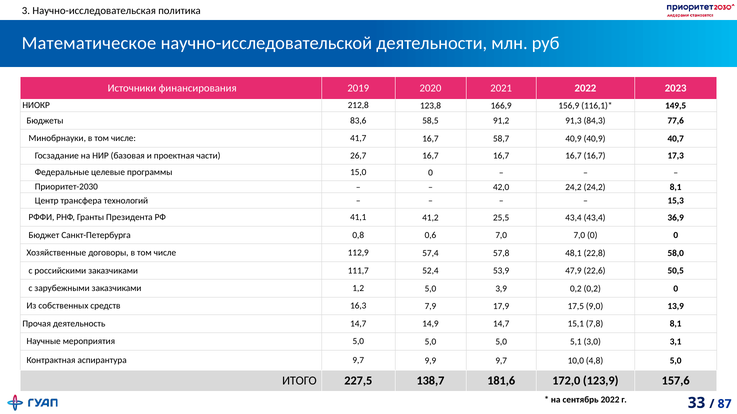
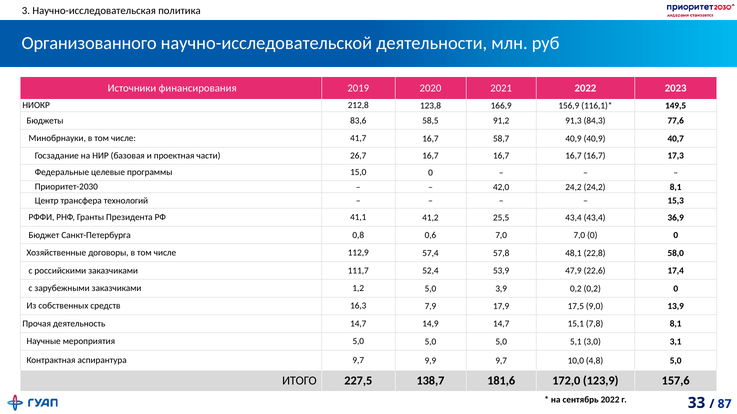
Математическое: Математическое -> Организованного
50,5: 50,5 -> 17,4
